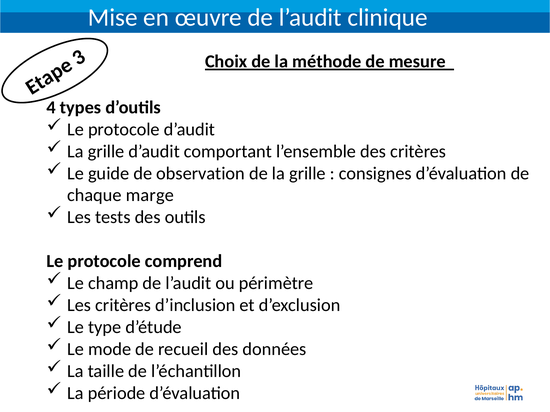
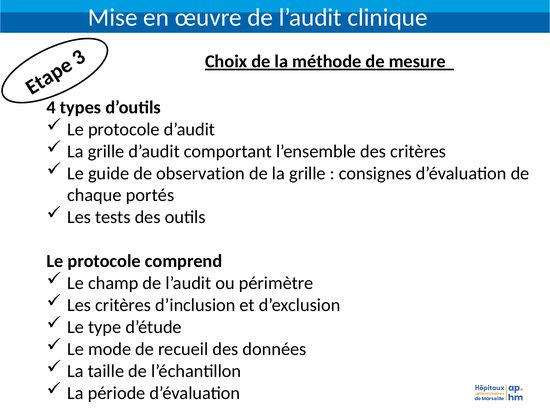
marge: marge -> portés
